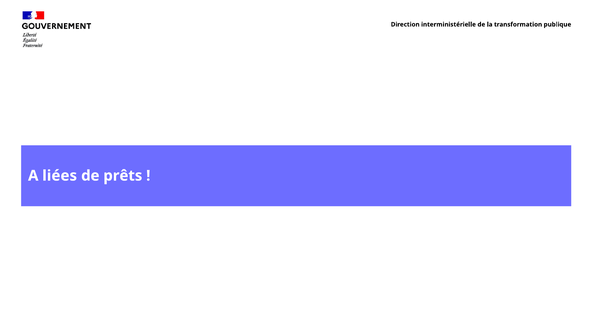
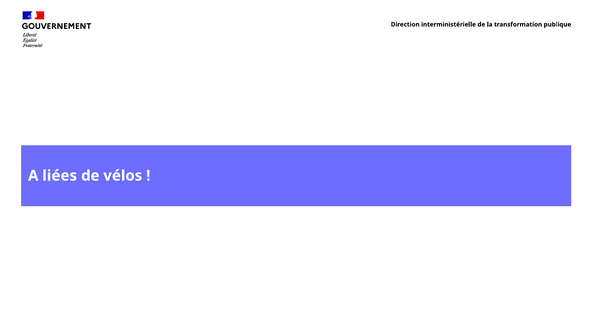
prêts: prêts -> vélos
